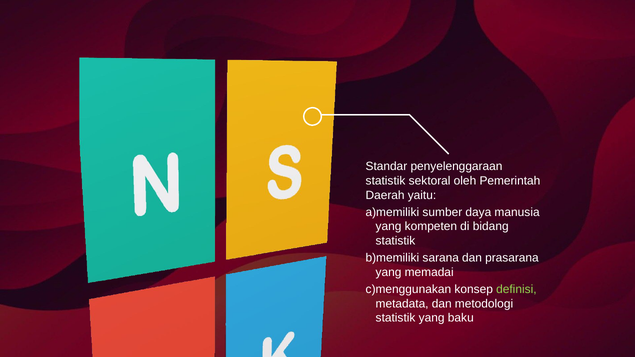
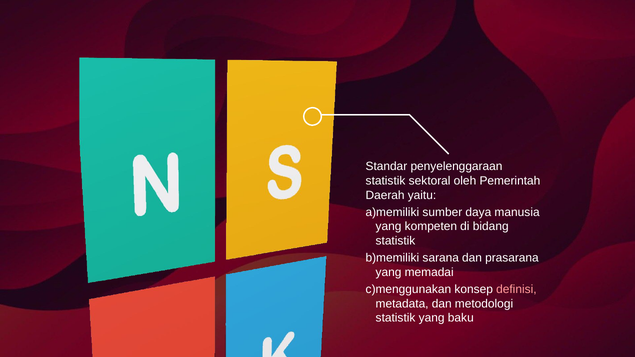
definisi colour: light green -> pink
